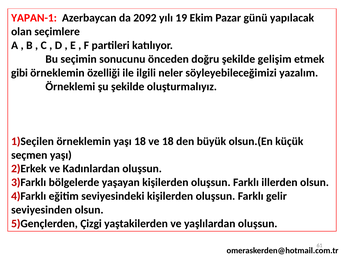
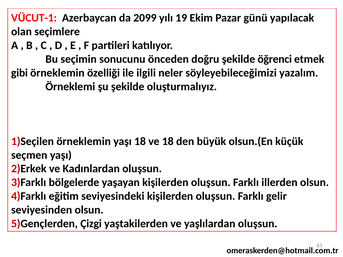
YAPAN-1: YAPAN-1 -> VÜCUT-1
2092: 2092 -> 2099
gelişim: gelişim -> öğrenci
